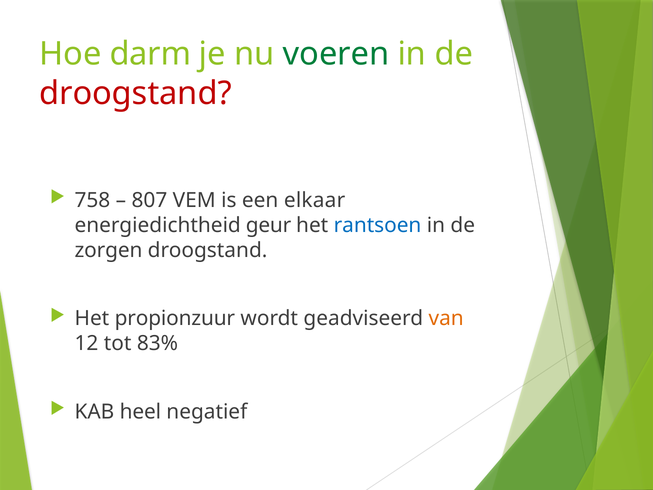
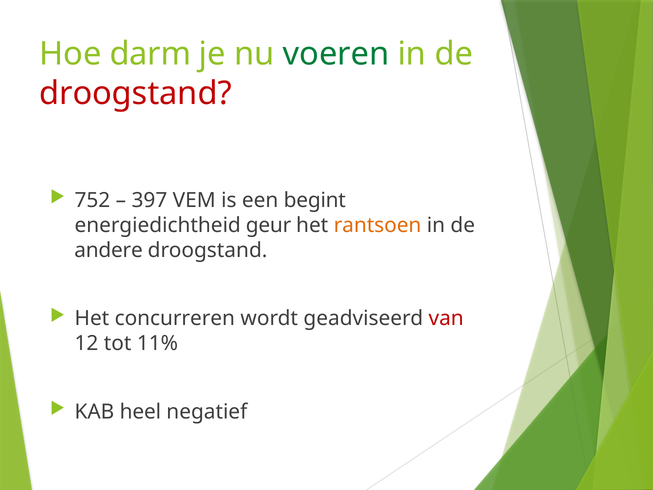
758: 758 -> 752
807: 807 -> 397
elkaar: elkaar -> begint
rantsoen colour: blue -> orange
zorgen: zorgen -> andere
propionzuur: propionzuur -> concurreren
van colour: orange -> red
83%: 83% -> 11%
